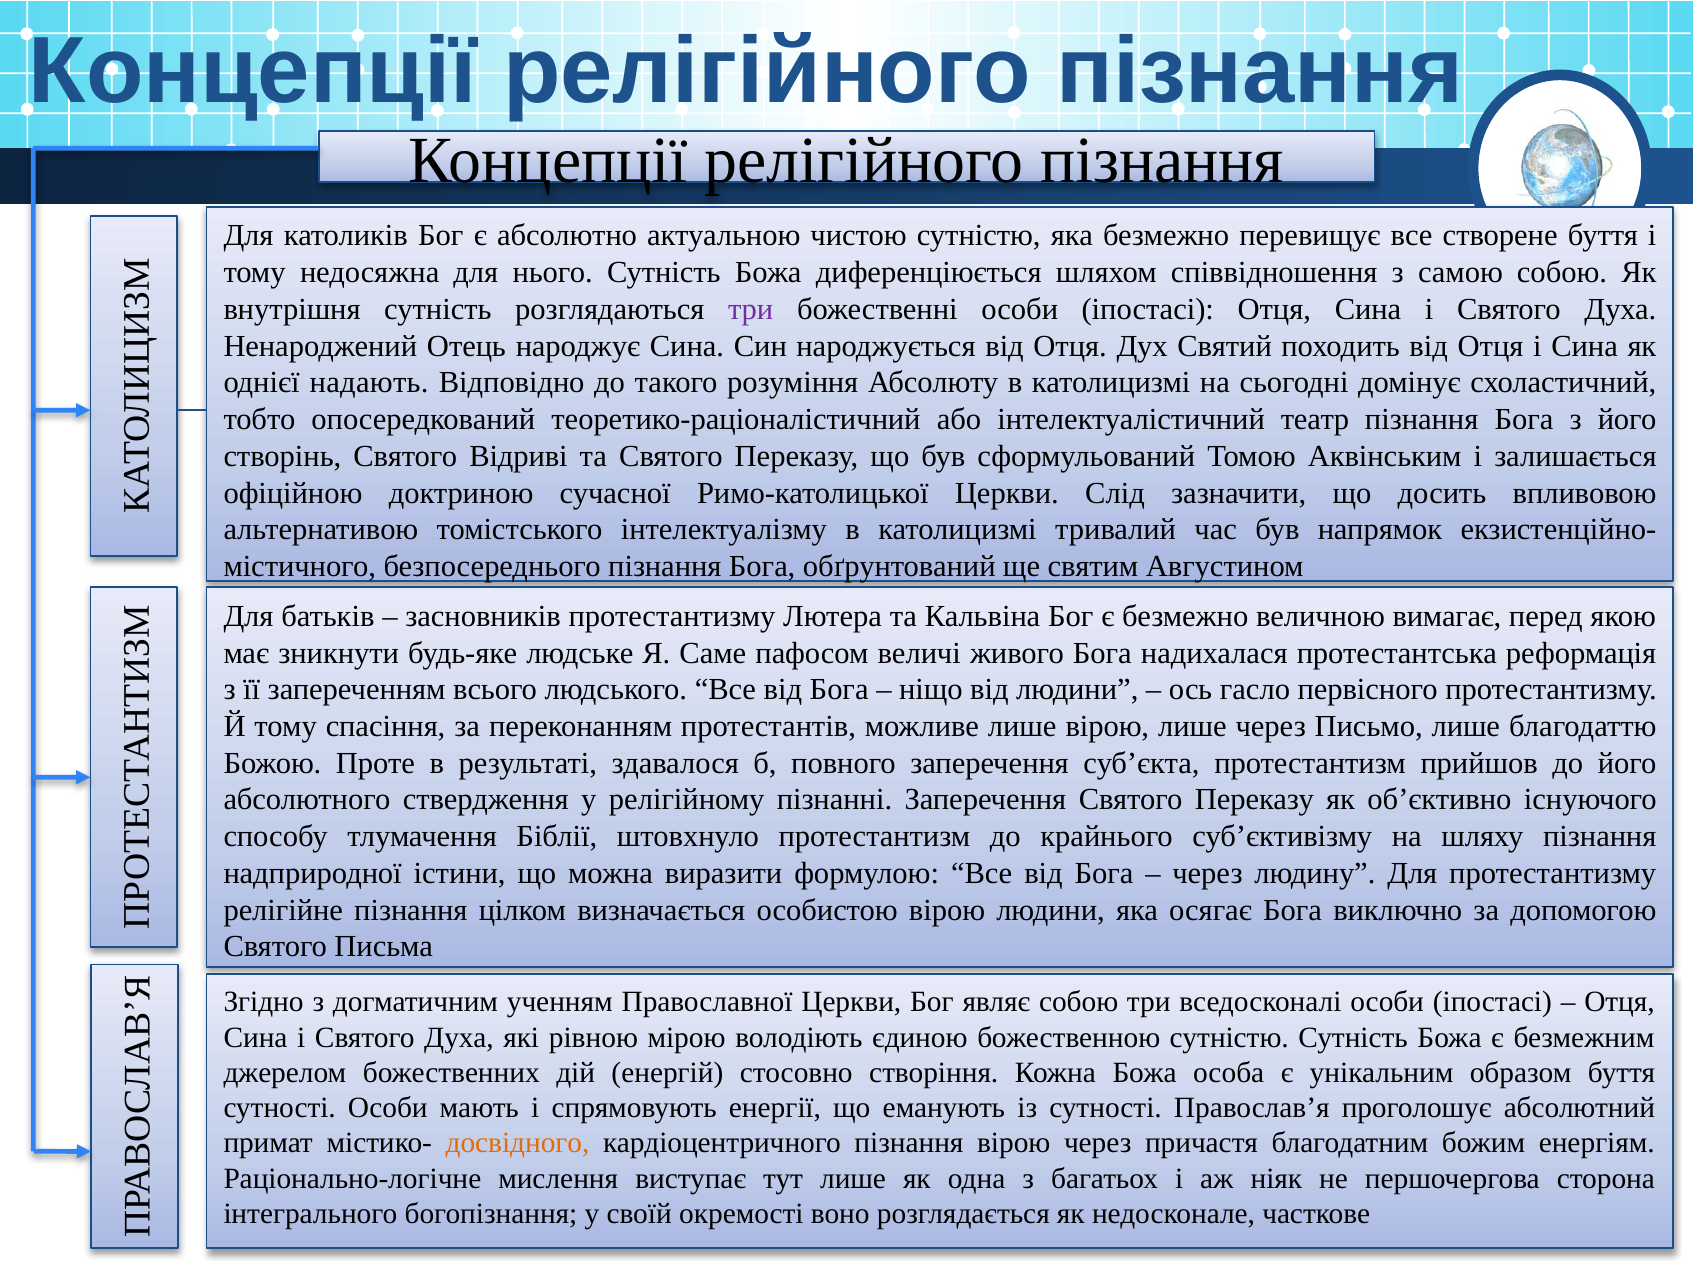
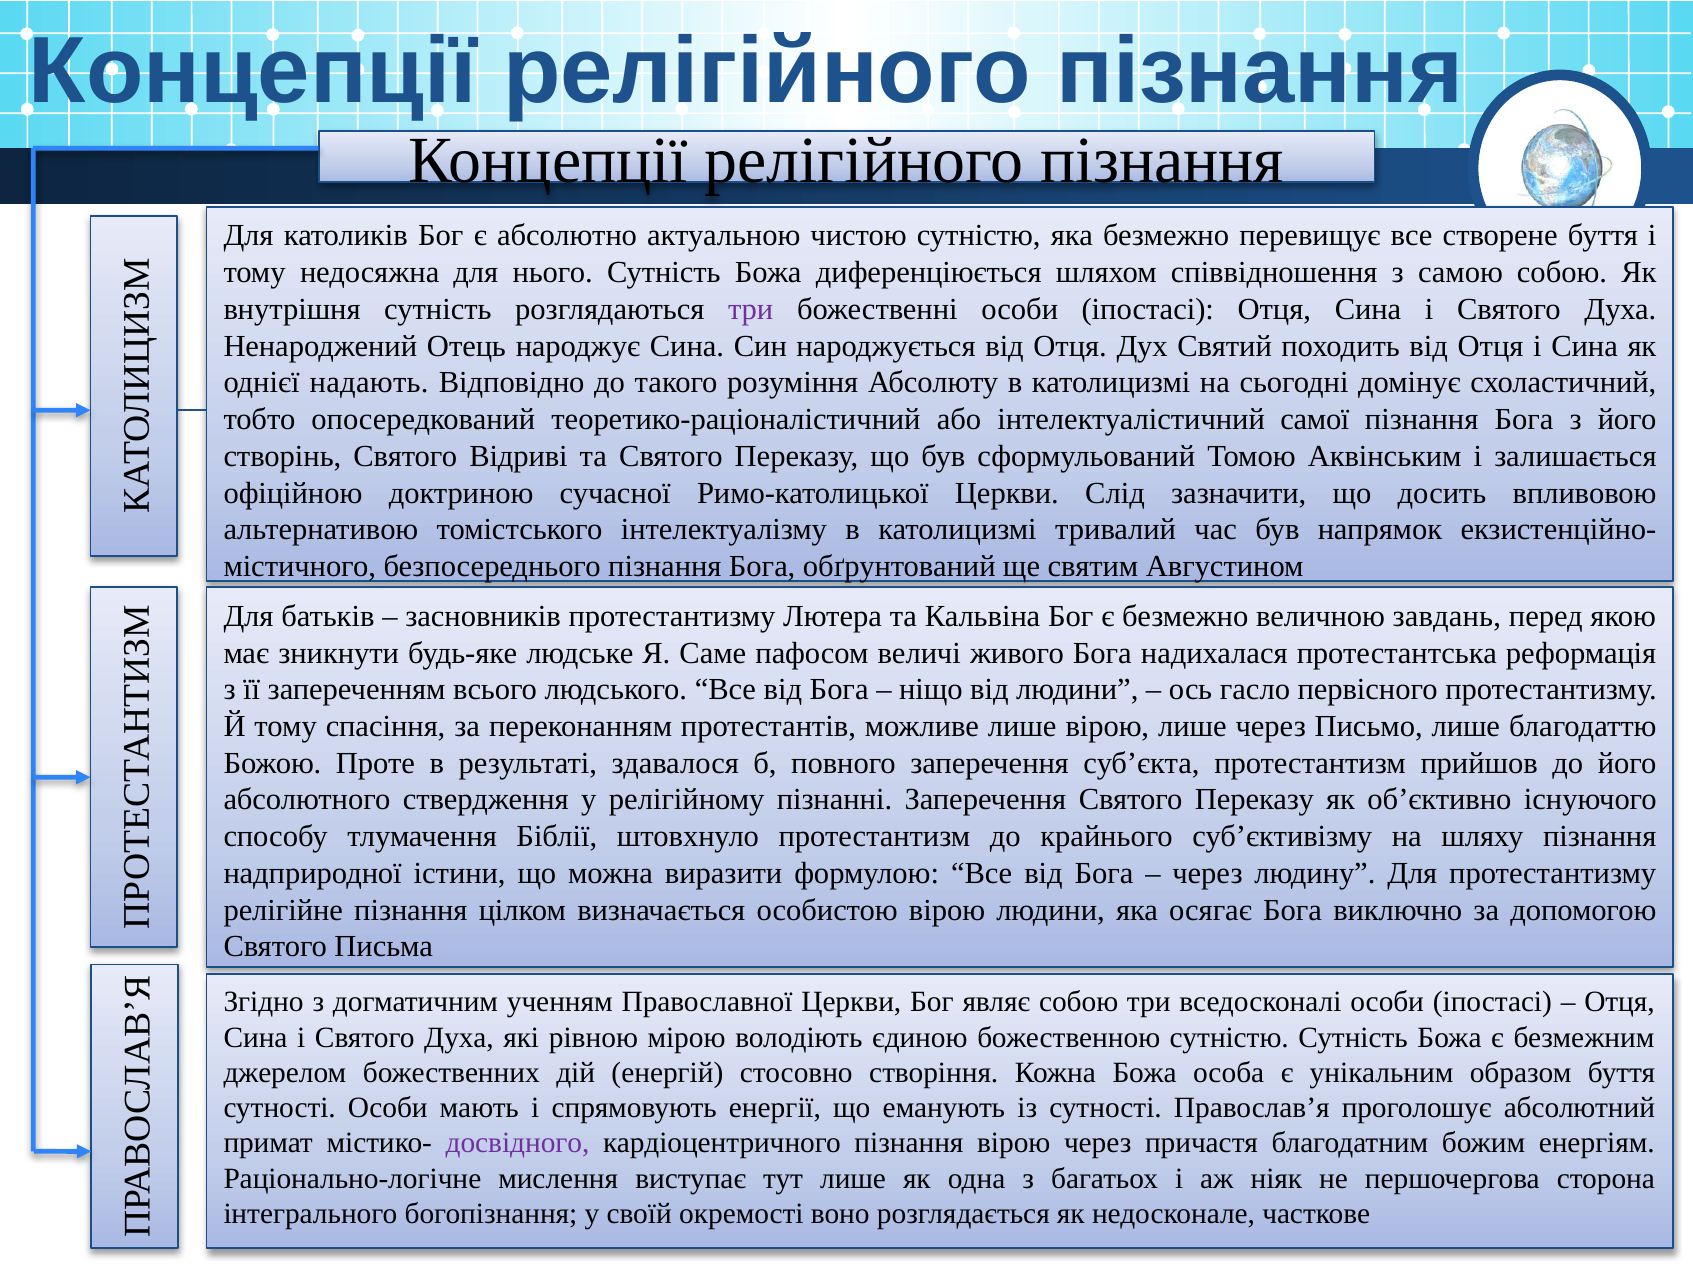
театр: театр -> самої
вимагає: вимагає -> завдань
досвідного colour: orange -> purple
